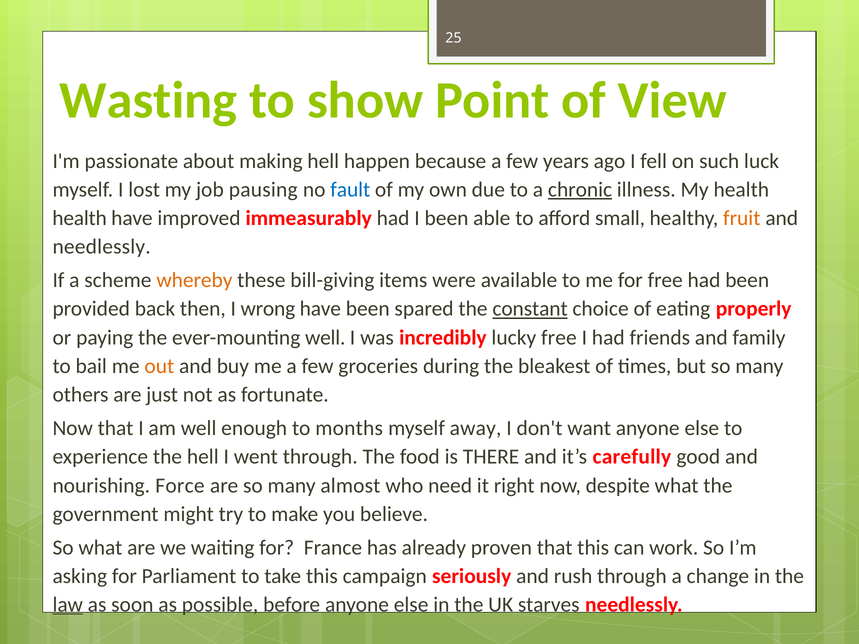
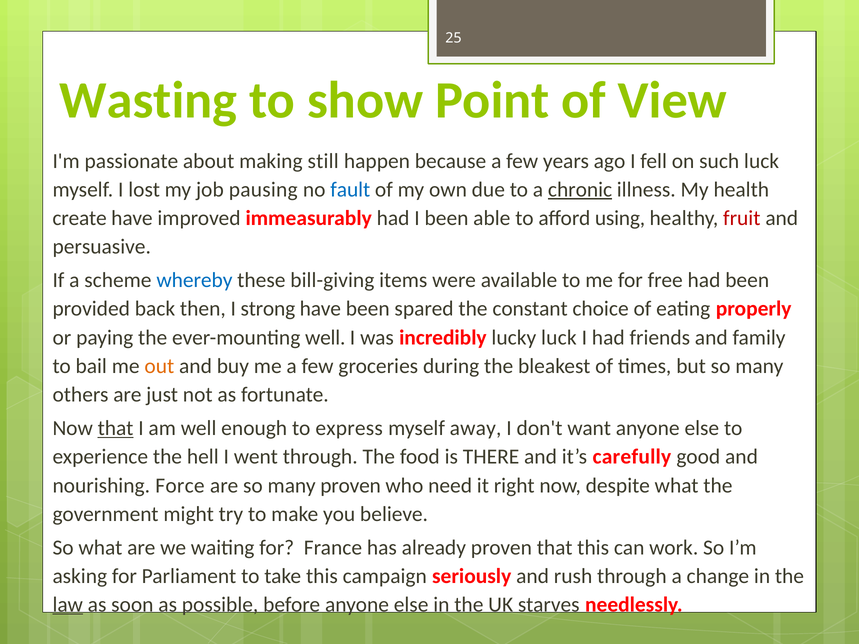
making hell: hell -> still
health at (80, 218): health -> create
small: small -> using
fruit colour: orange -> red
needlessly at (102, 247): needlessly -> persuasive
whereby colour: orange -> blue
wrong: wrong -> strong
constant underline: present -> none
lucky free: free -> luck
that at (116, 428) underline: none -> present
months: months -> express
many almost: almost -> proven
